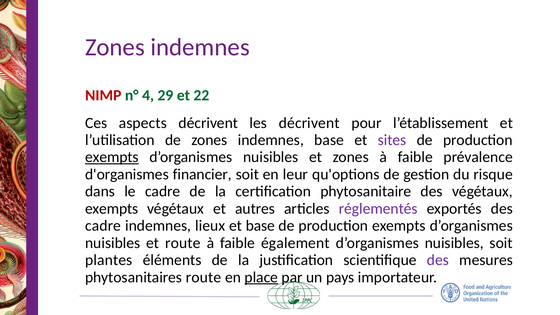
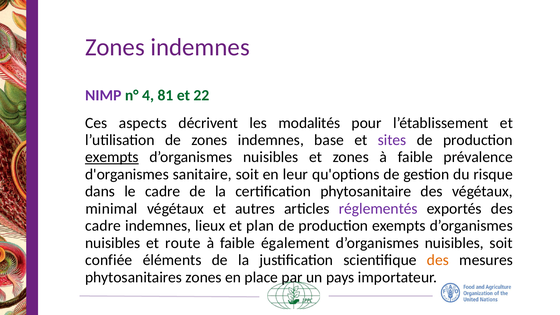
NIMP colour: red -> purple
29: 29 -> 81
les décrivent: décrivent -> modalités
financier: financier -> sanitaire
exempts at (112, 209): exempts -> minimal
et base: base -> plan
plantes: plantes -> confiée
des at (438, 260) colour: purple -> orange
phytosanitaires route: route -> zones
place underline: present -> none
